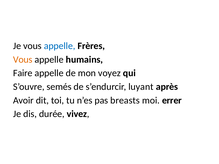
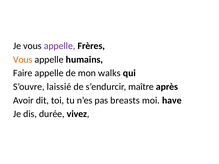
appelle at (60, 46) colour: blue -> purple
voyez: voyez -> walks
semés: semés -> laissié
luyant: luyant -> maître
errer: errer -> have
